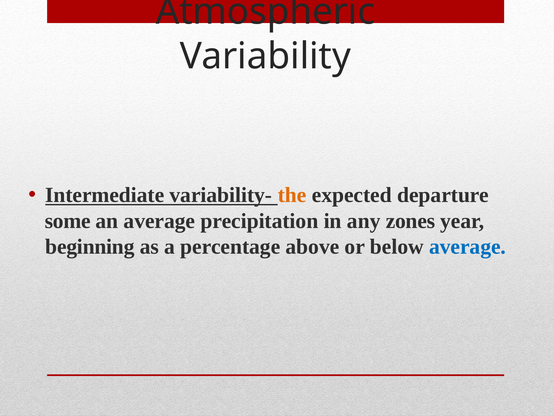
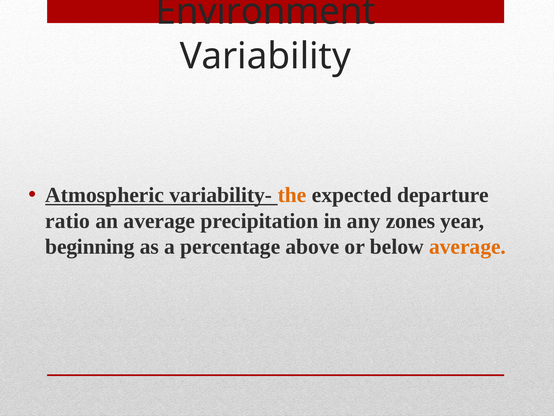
Atmospheric: Atmospheric -> Environment
Intermediate: Intermediate -> Atmospheric
some: some -> ratio
average at (468, 247) colour: blue -> orange
